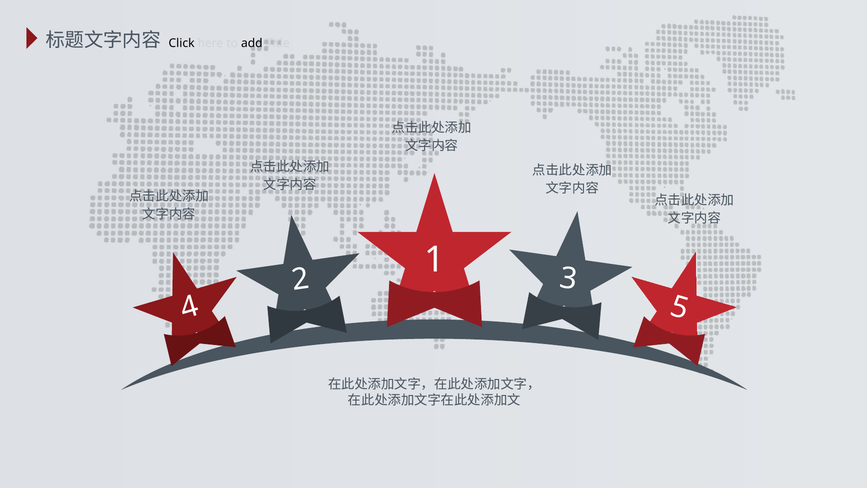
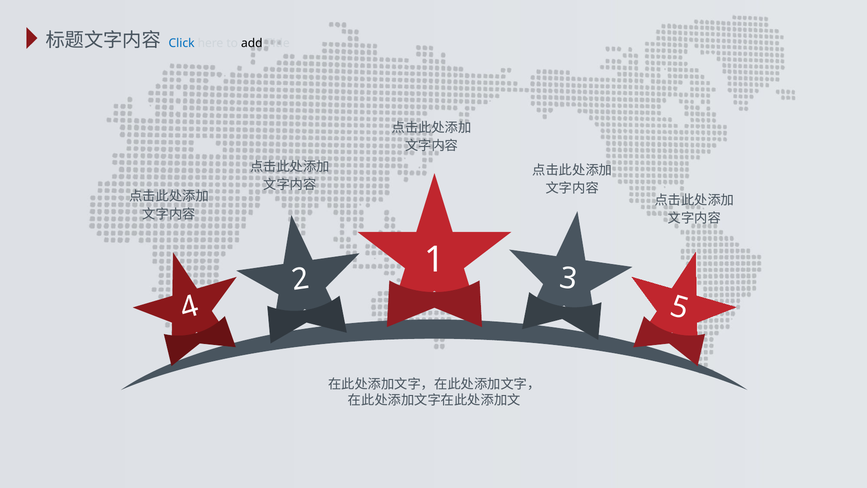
Click colour: black -> blue
